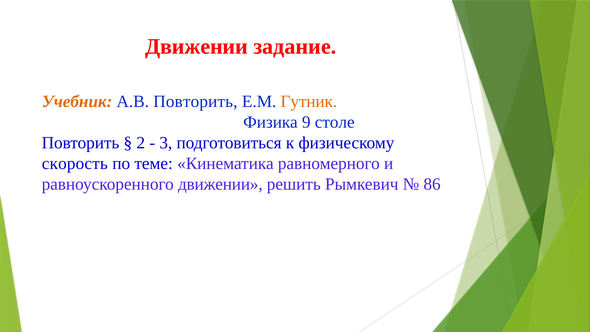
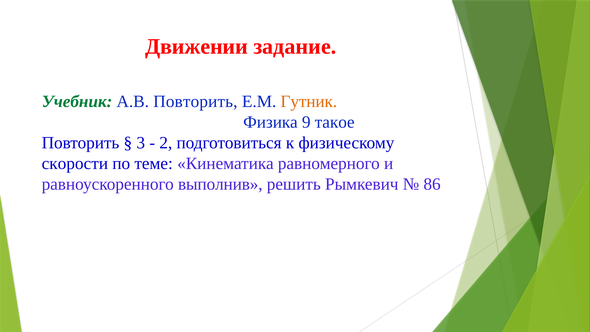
Учебник colour: orange -> green
столе: столе -> такое
2: 2 -> 3
3: 3 -> 2
скорость: скорость -> скорости
равноускоренного движении: движении -> выполнив
